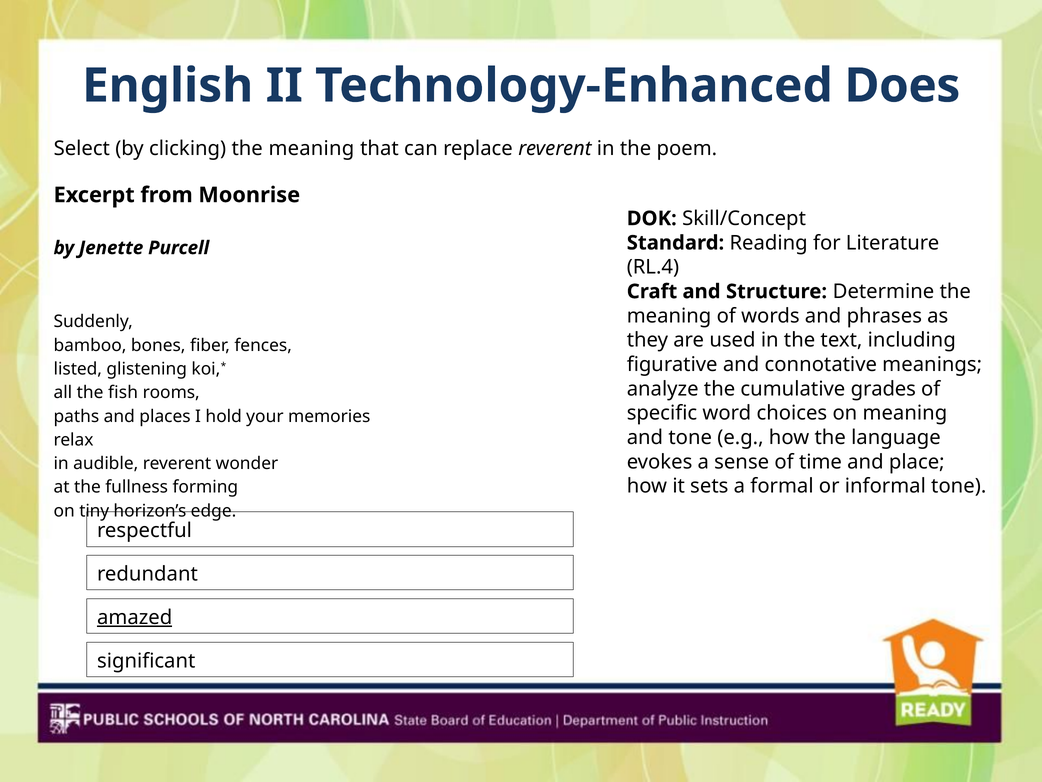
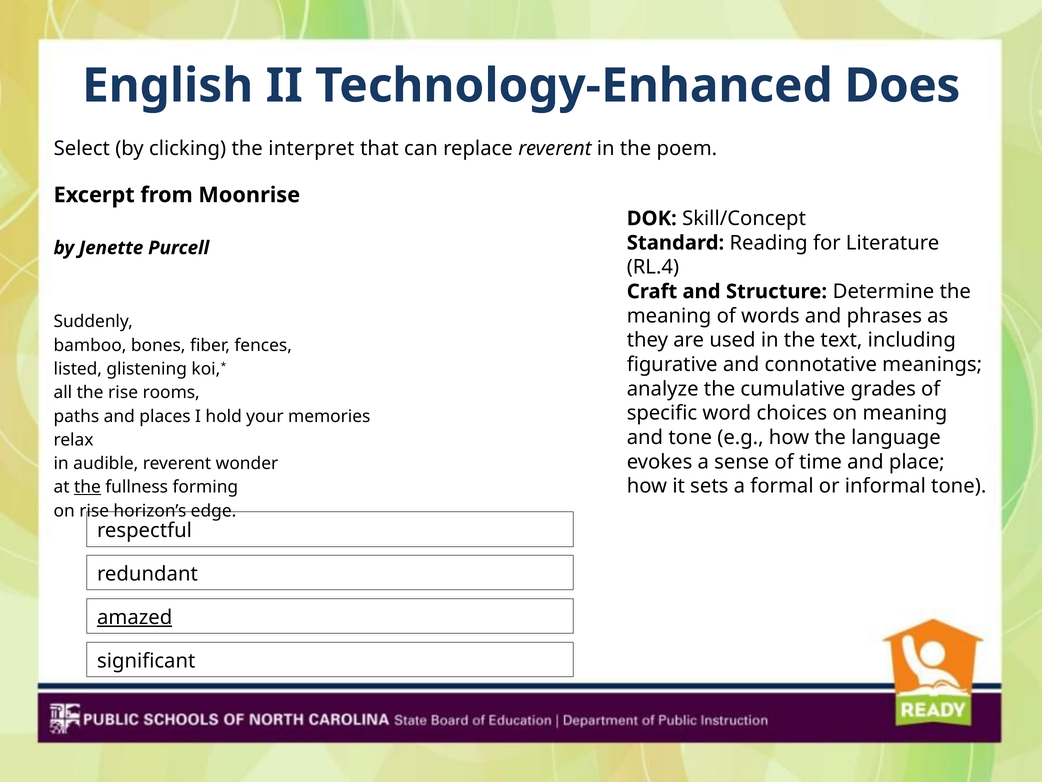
clicking the meaning: meaning -> interpret
the fish: fish -> rise
the at (87, 487) underline: none -> present
on tiny: tiny -> rise
